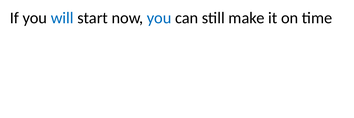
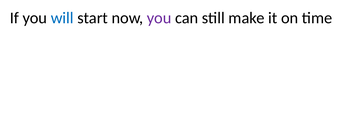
you at (159, 18) colour: blue -> purple
